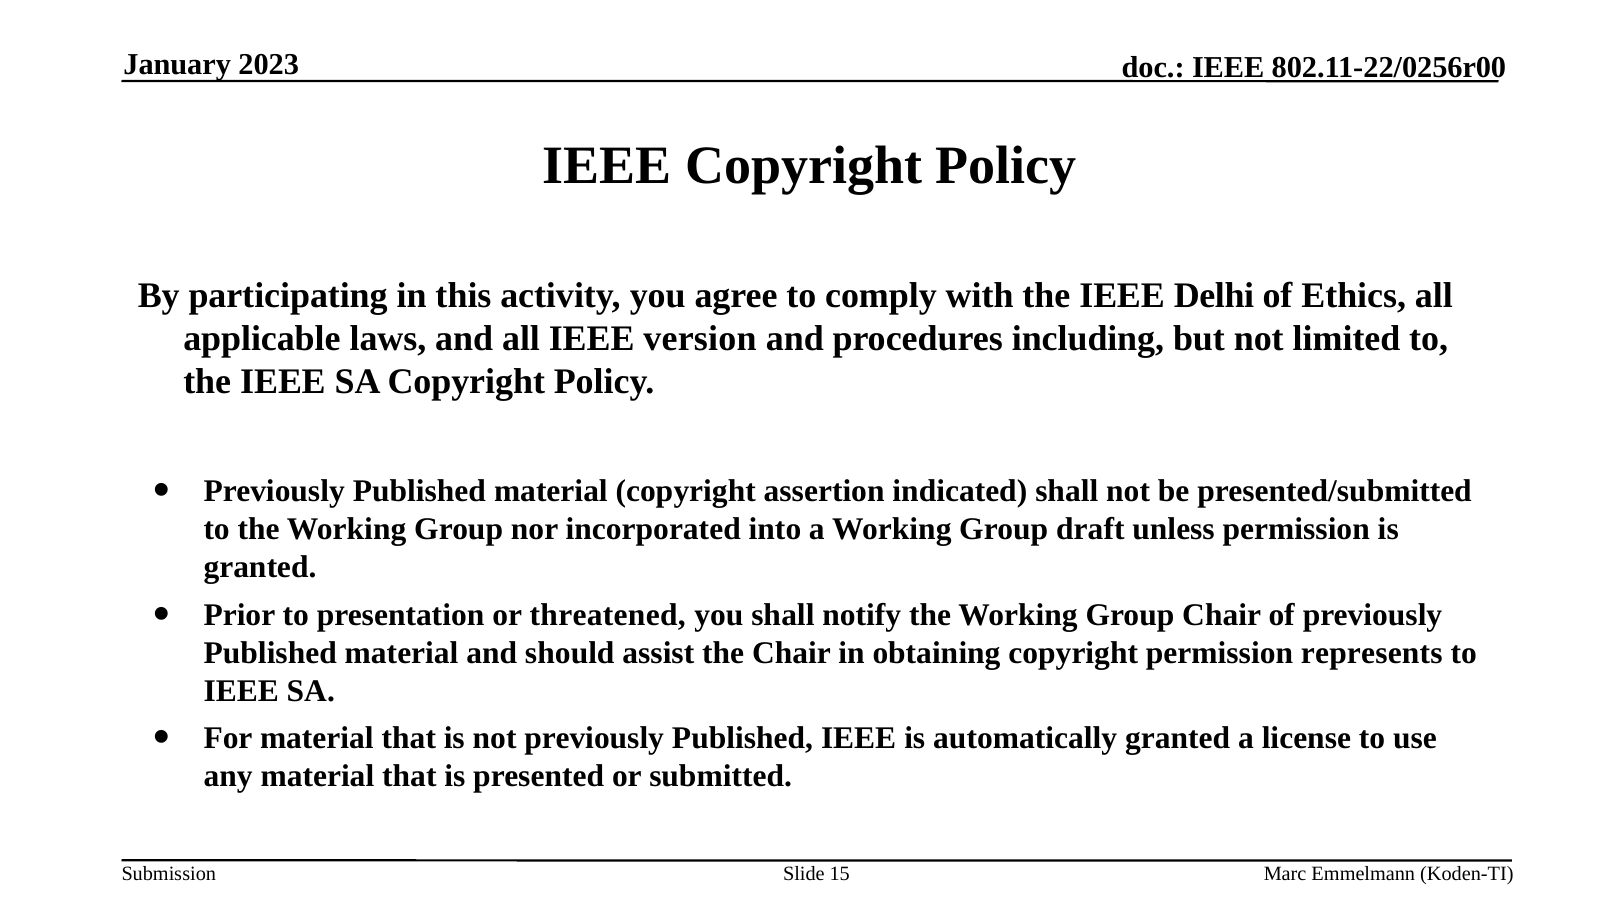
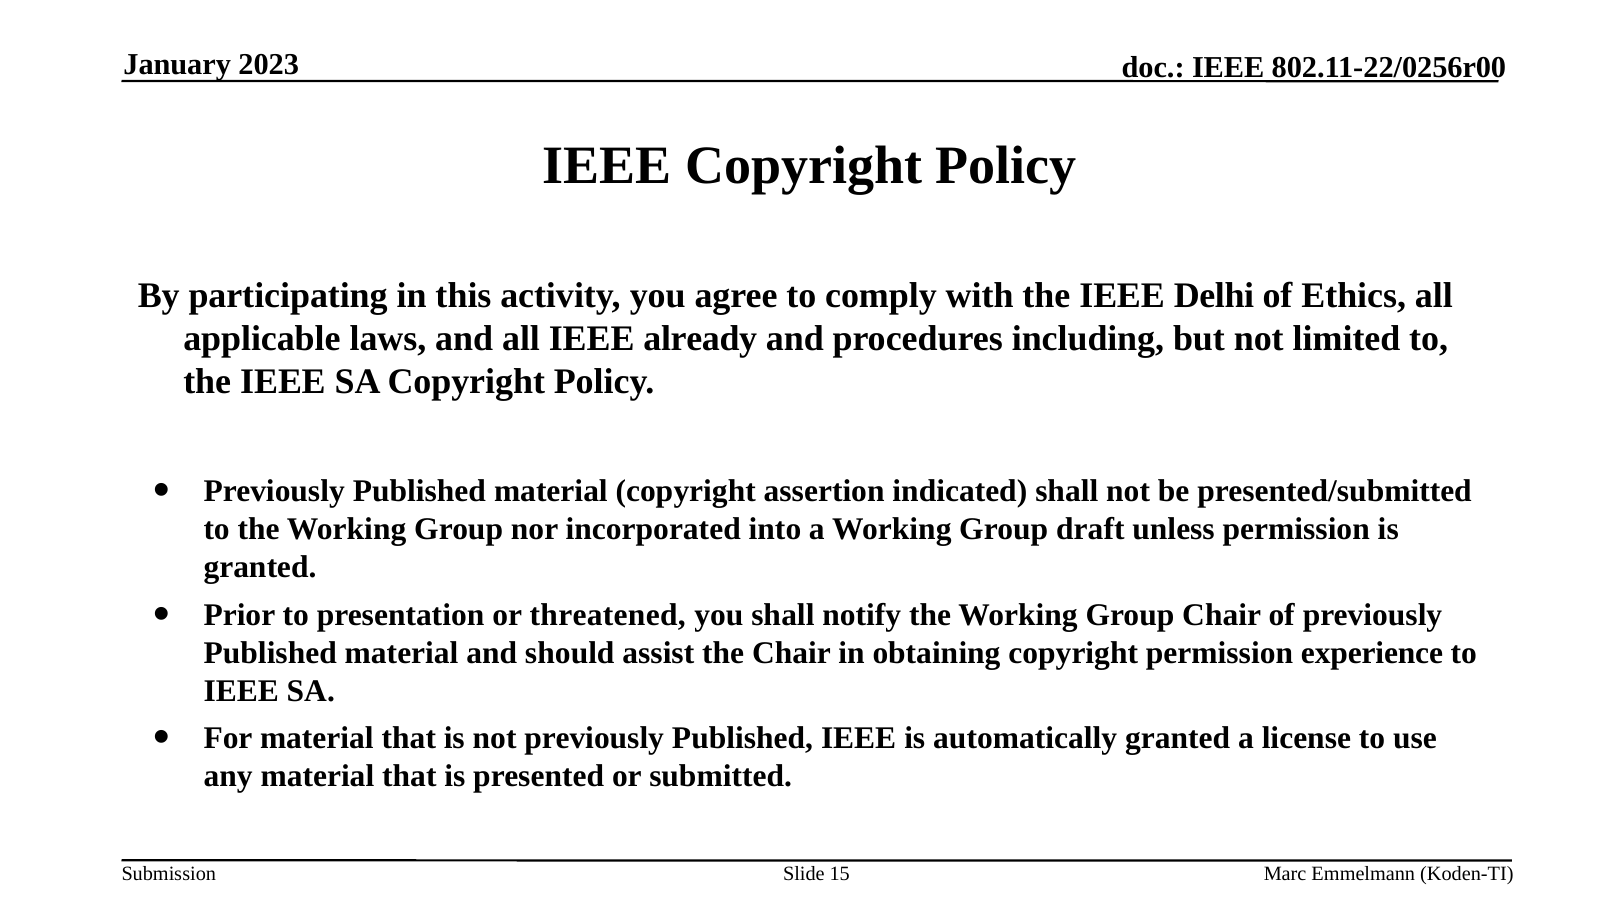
version: version -> already
represents: represents -> experience
